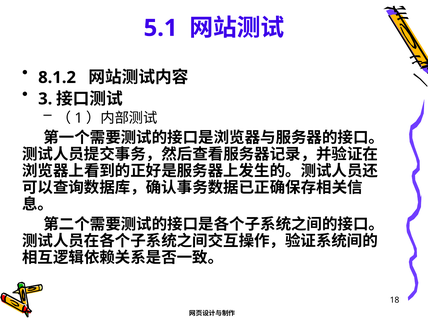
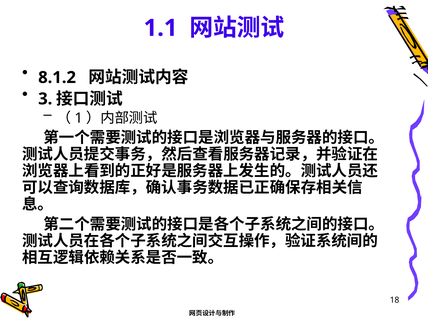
5.1: 5.1 -> 1.1
